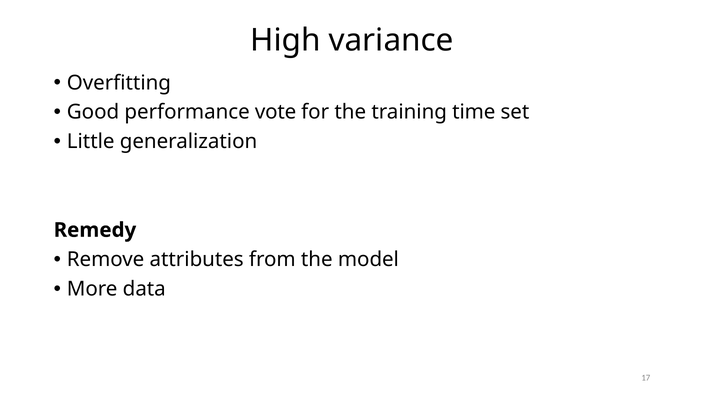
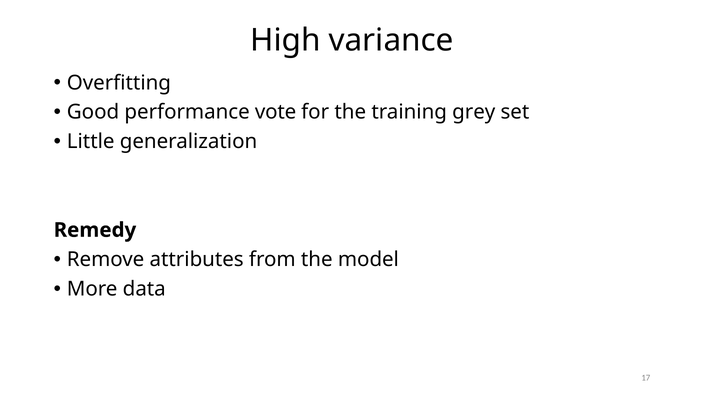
time: time -> grey
